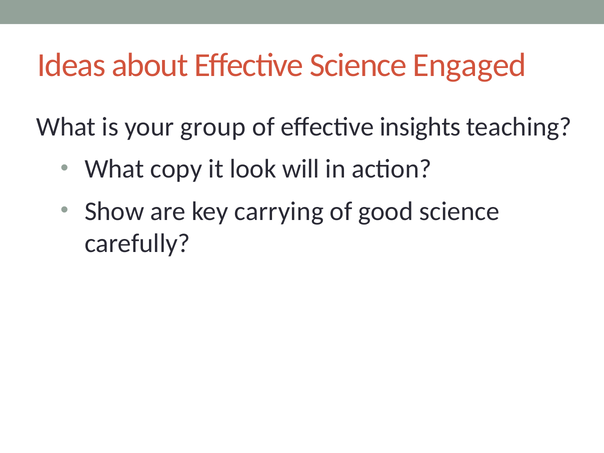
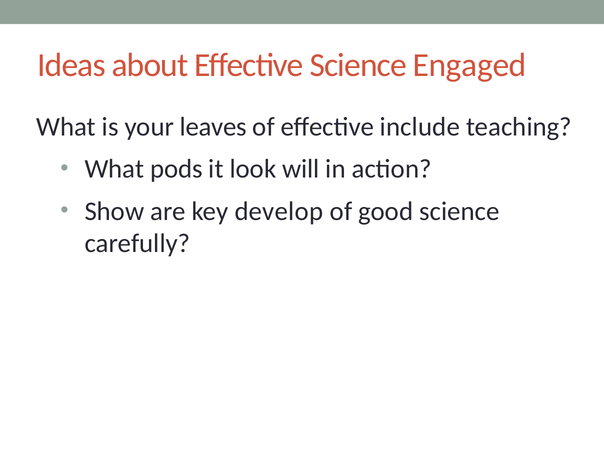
group: group -> leaves
insights: insights -> include
copy: copy -> pods
carrying: carrying -> develop
